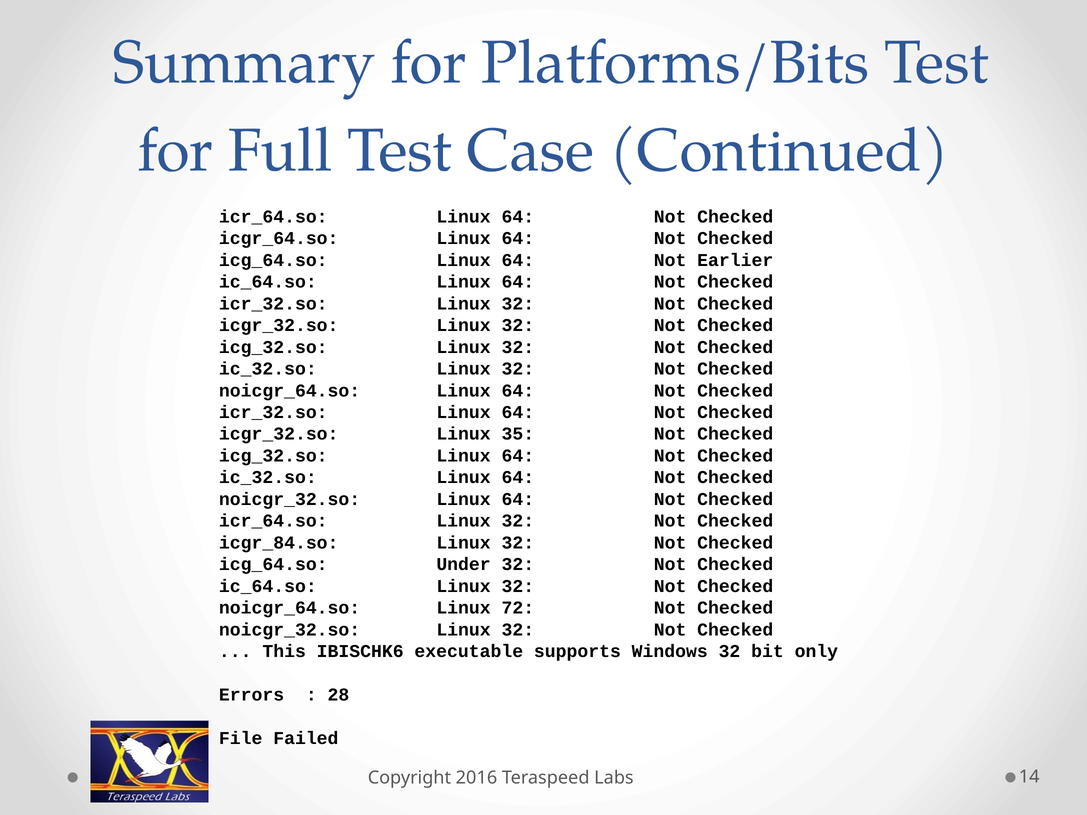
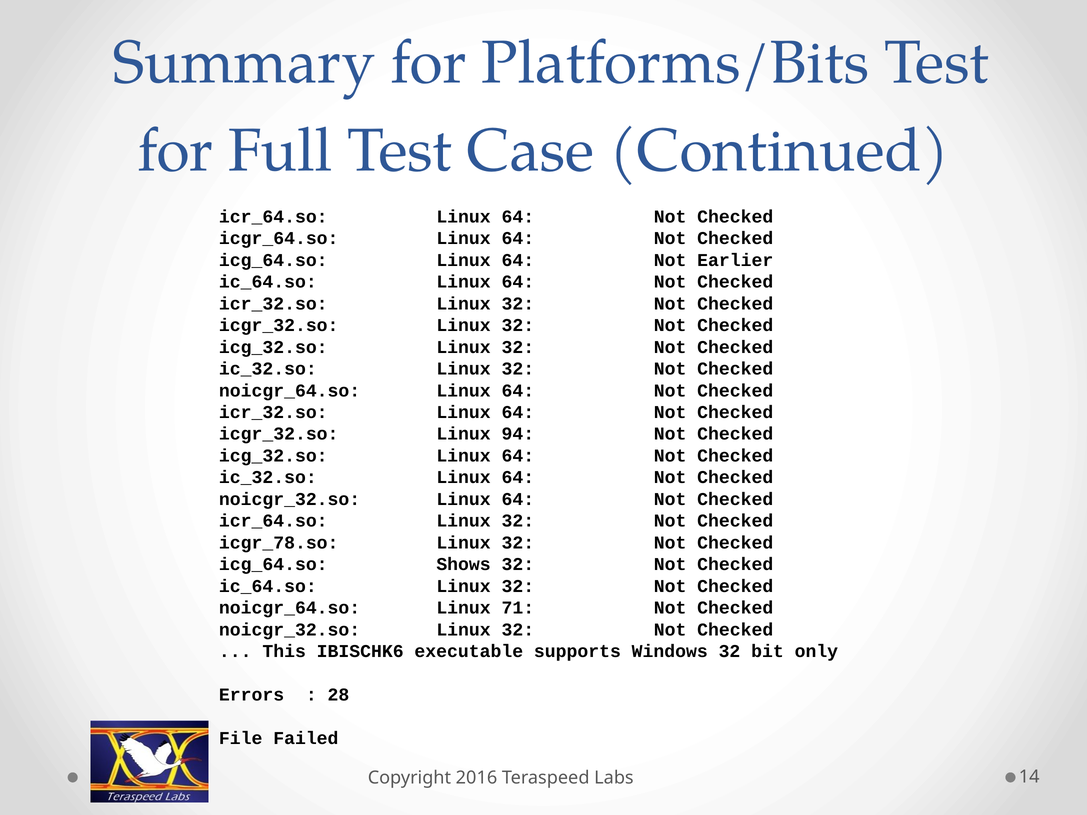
35: 35 -> 94
icgr_84.so: icgr_84.so -> icgr_78.so
Under: Under -> Shows
72: 72 -> 71
